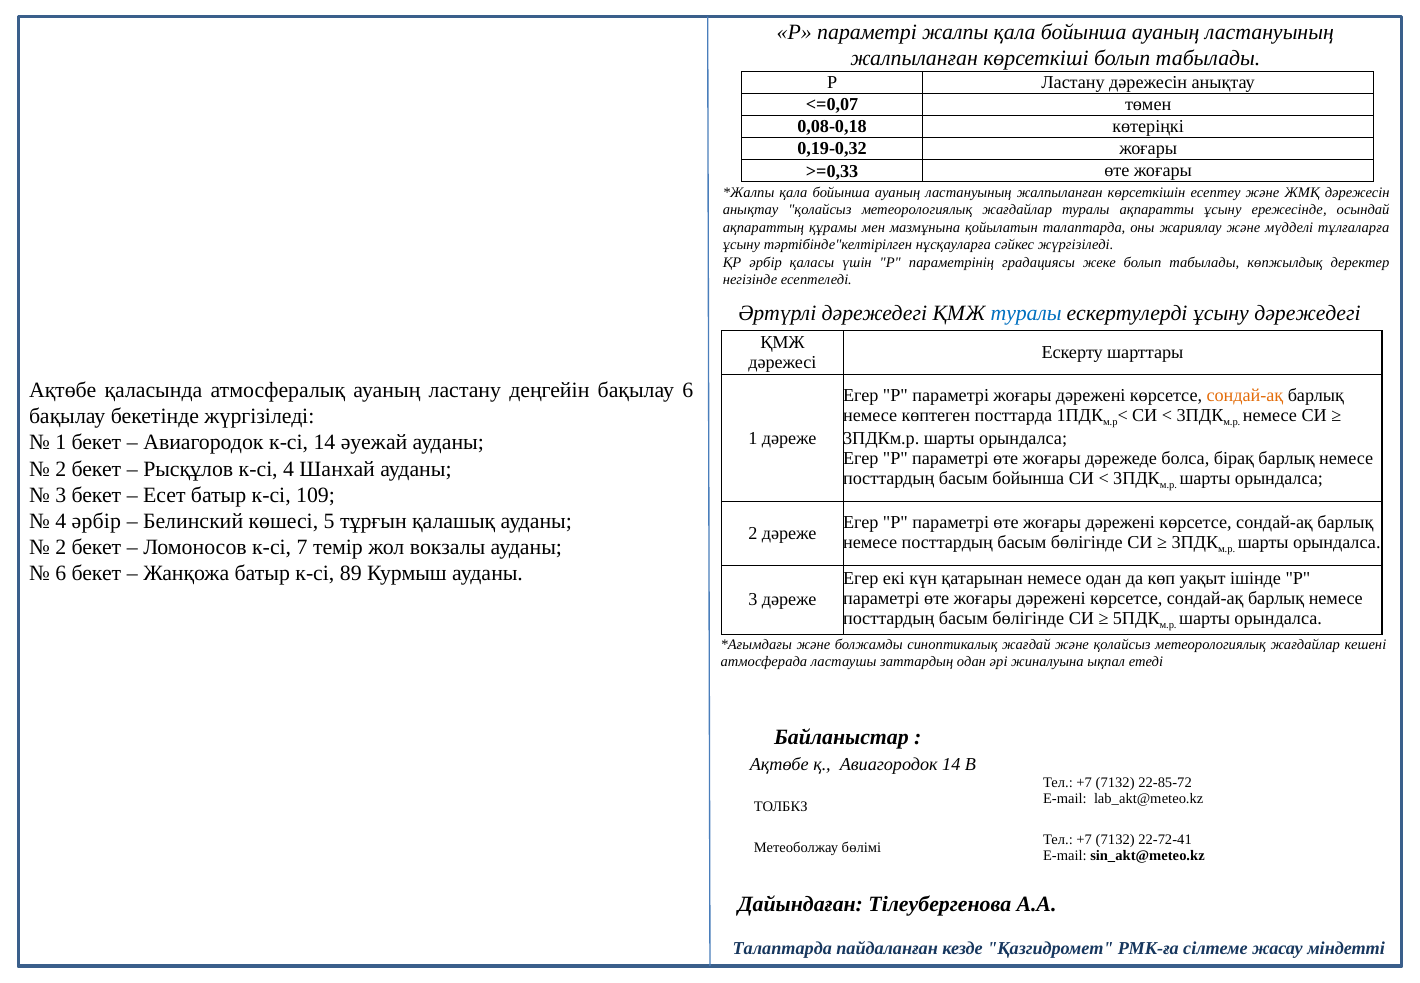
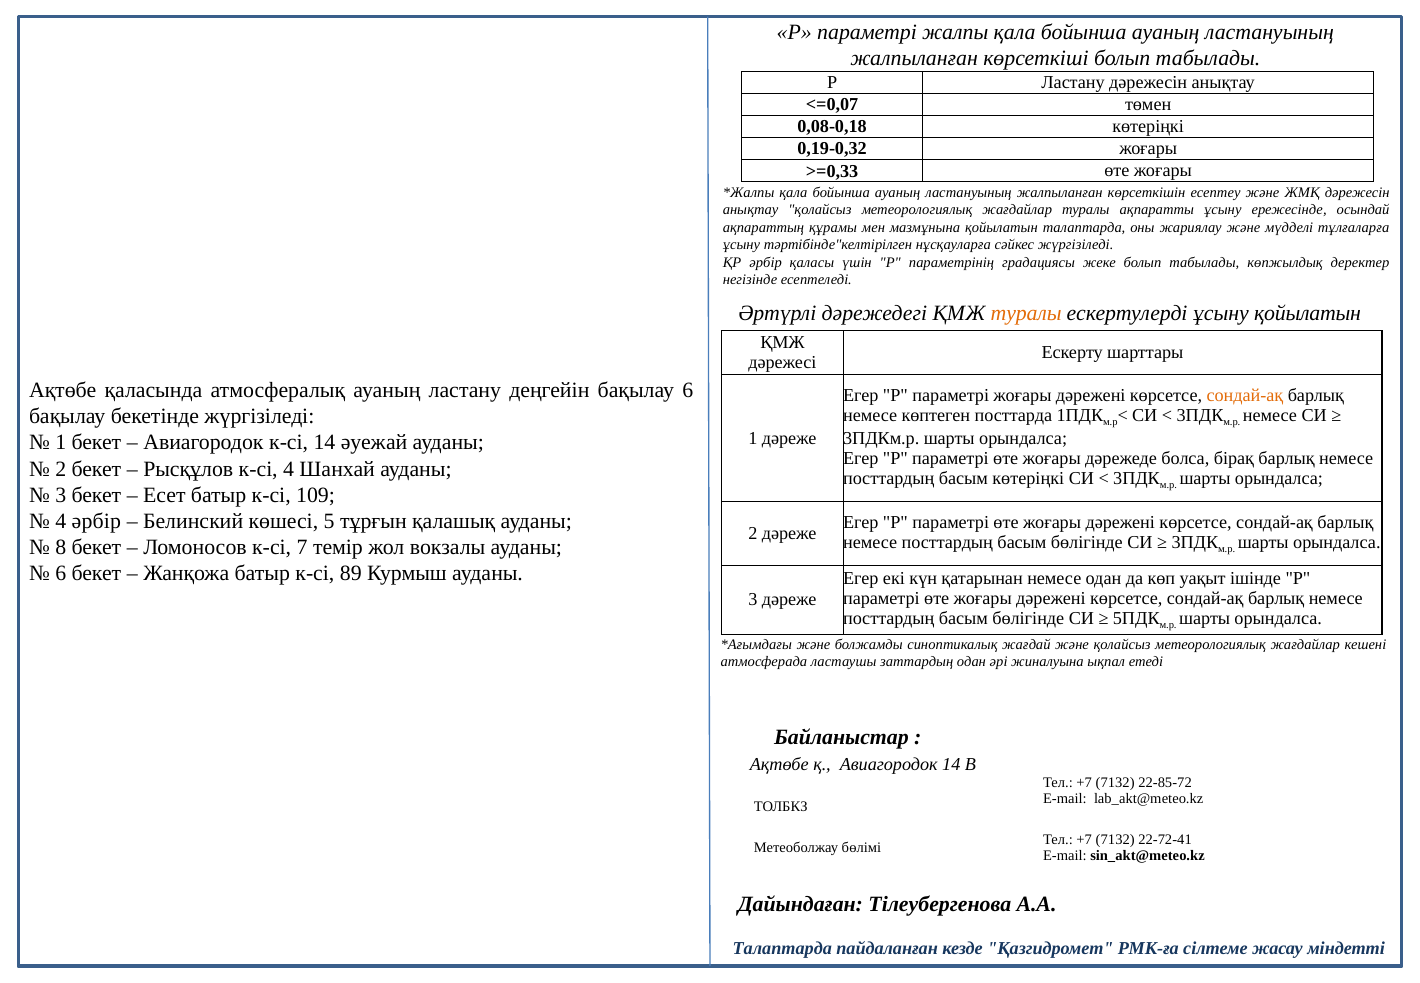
туралы at (1026, 314) colour: blue -> orange
ұсыну дәрежедегі: дәрежедегі -> қойылатын
басым бойынша: бойынша -> көтеріңкі
2 at (61, 547): 2 -> 8
